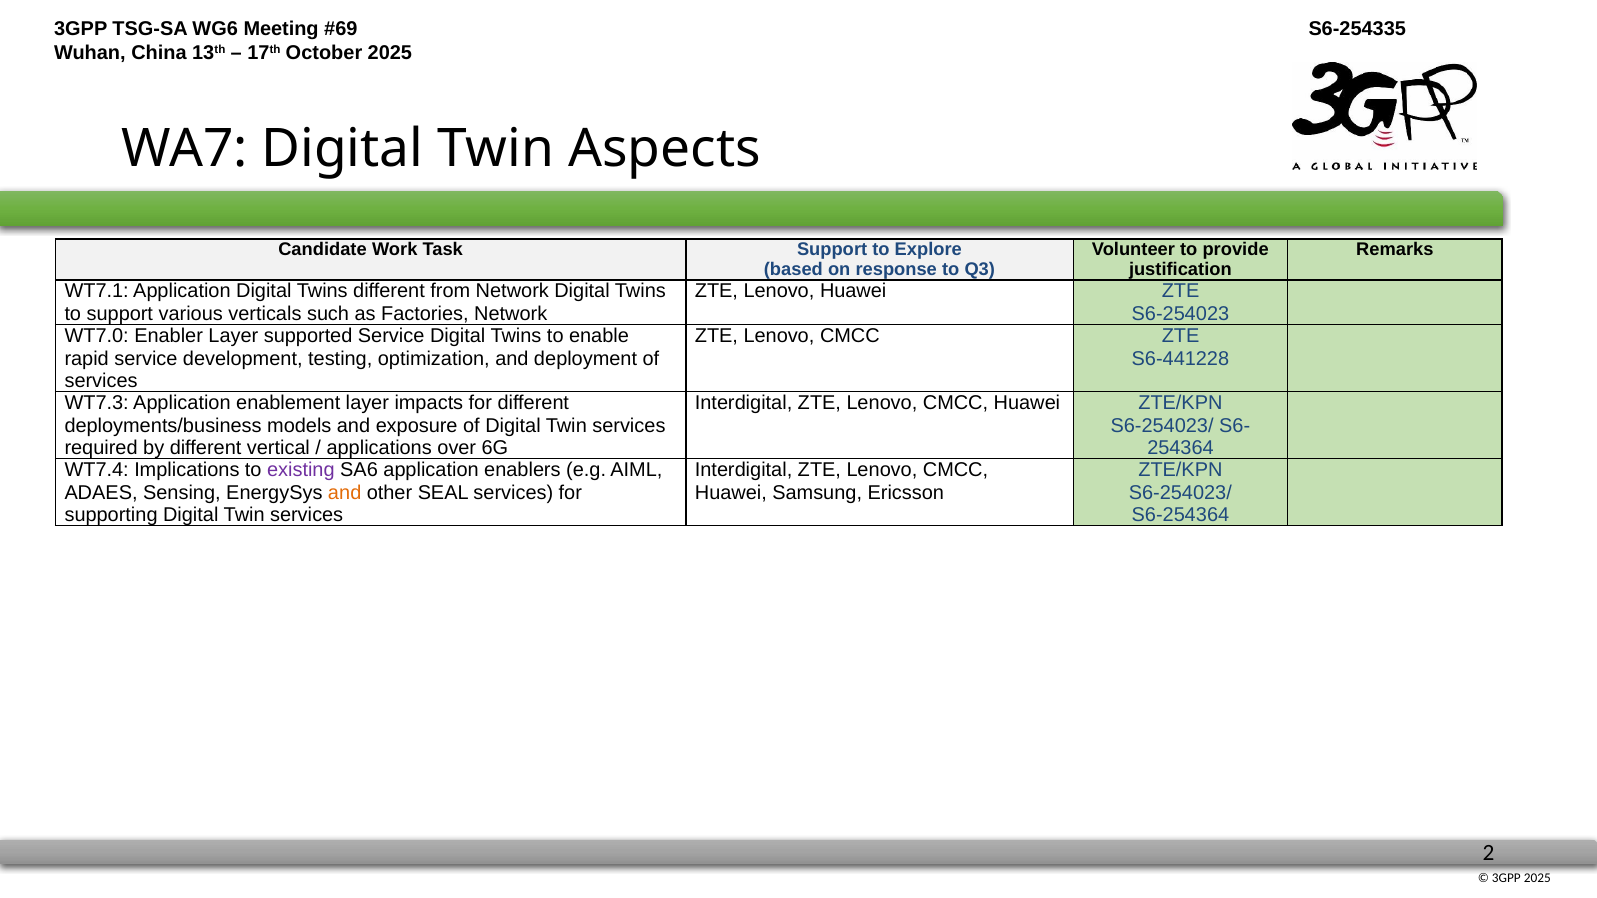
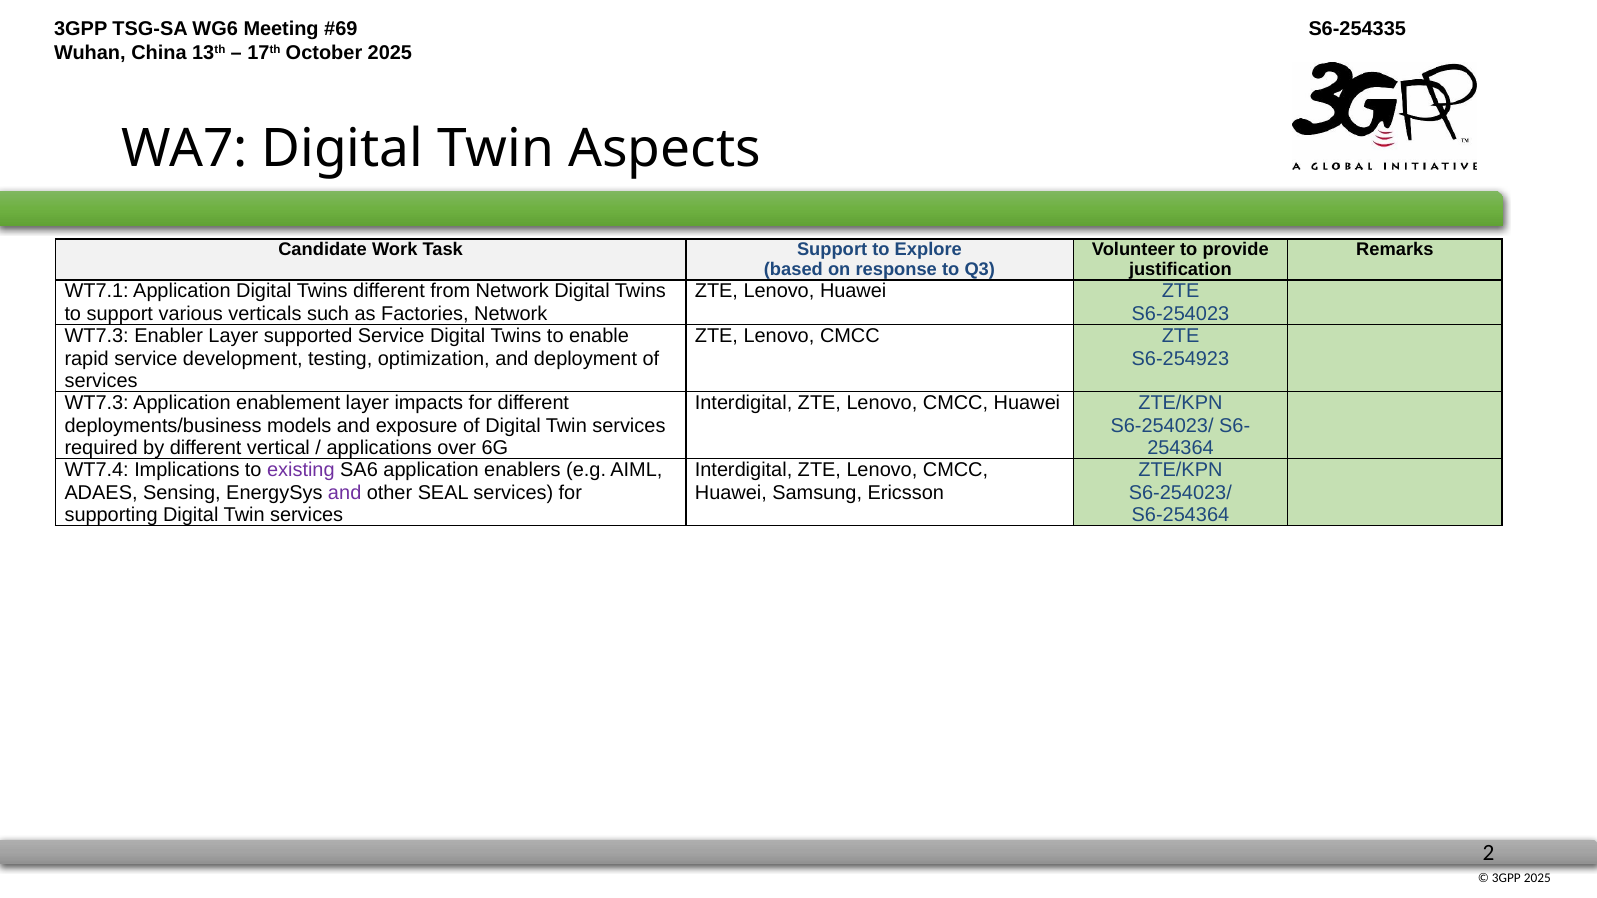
WT7.0 at (97, 336): WT7.0 -> WT7.3
S6-441228: S6-441228 -> S6-254923
and at (345, 493) colour: orange -> purple
